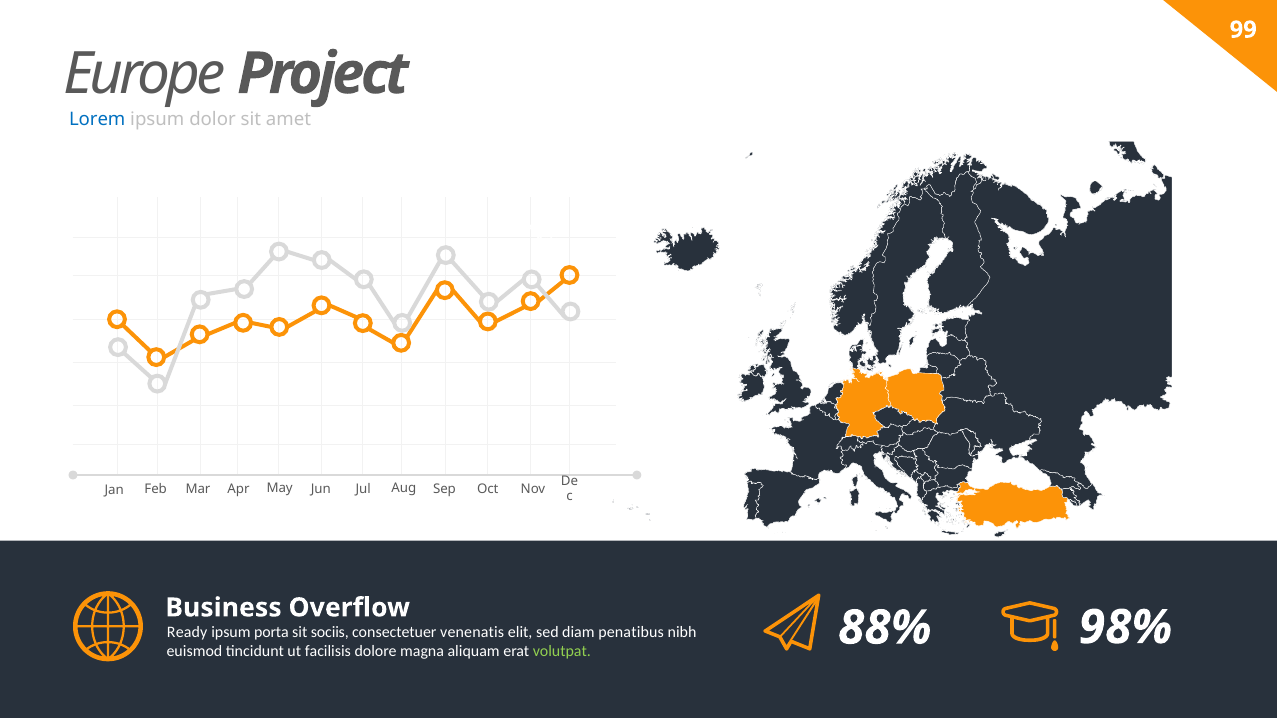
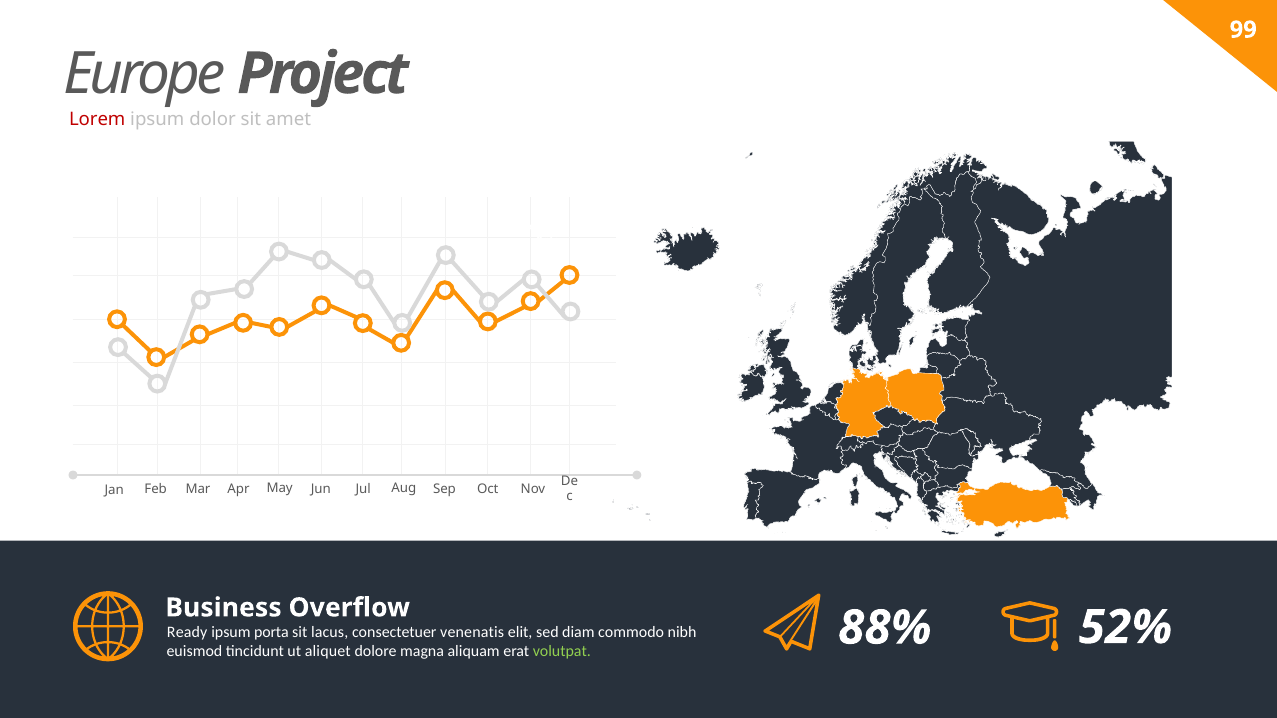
Lorem colour: blue -> red
sociis: sociis -> lacus
penatibus: penatibus -> commodo
facilisis: facilisis -> aliquet
98%: 98% -> 52%
